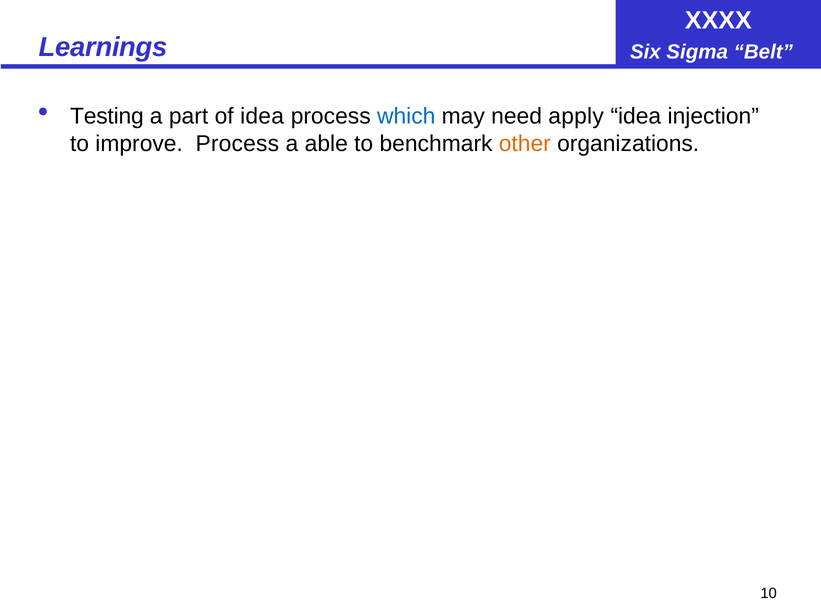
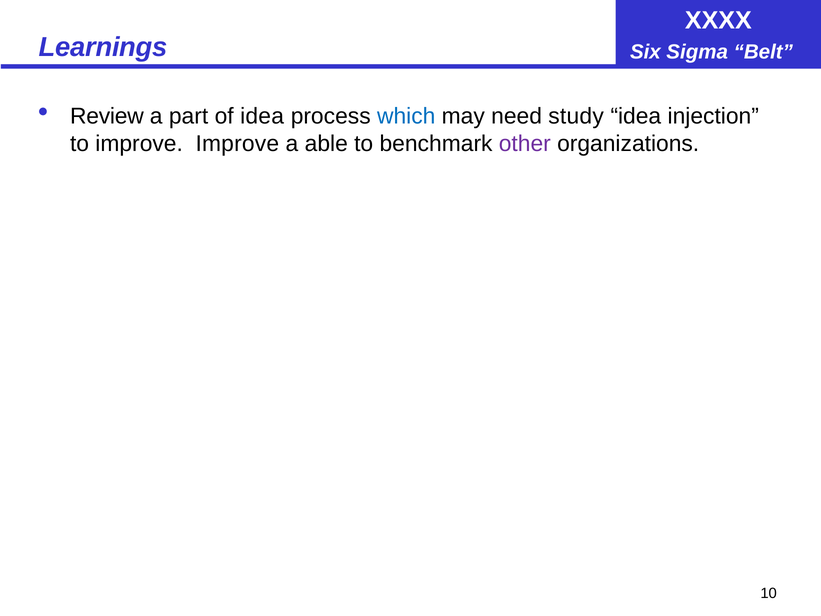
Testing: Testing -> Review
apply: apply -> study
improve Process: Process -> Improve
other colour: orange -> purple
